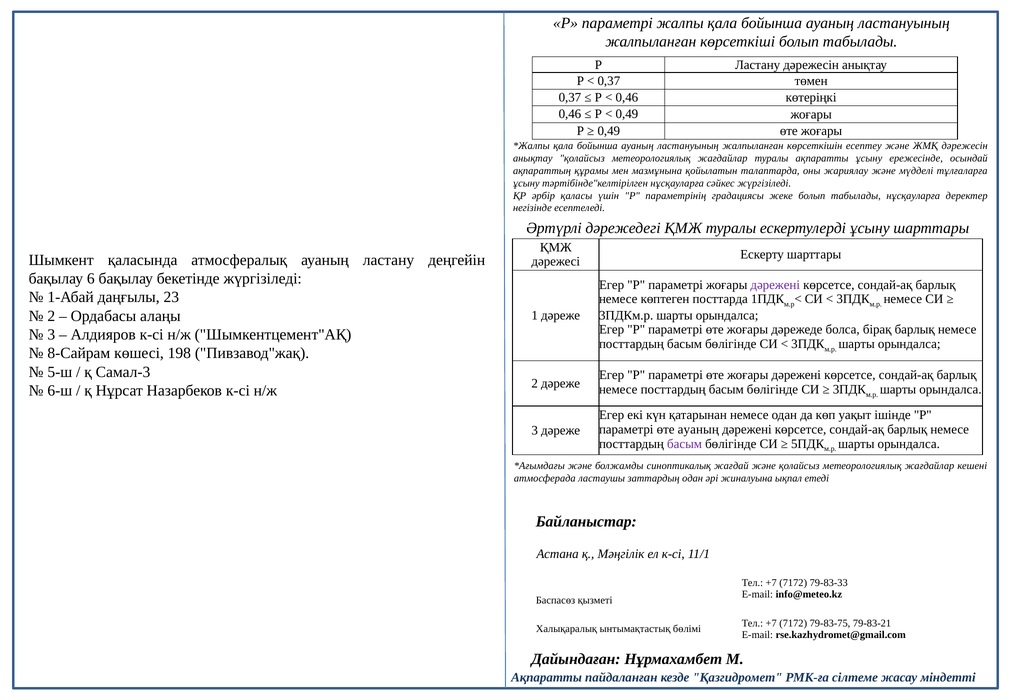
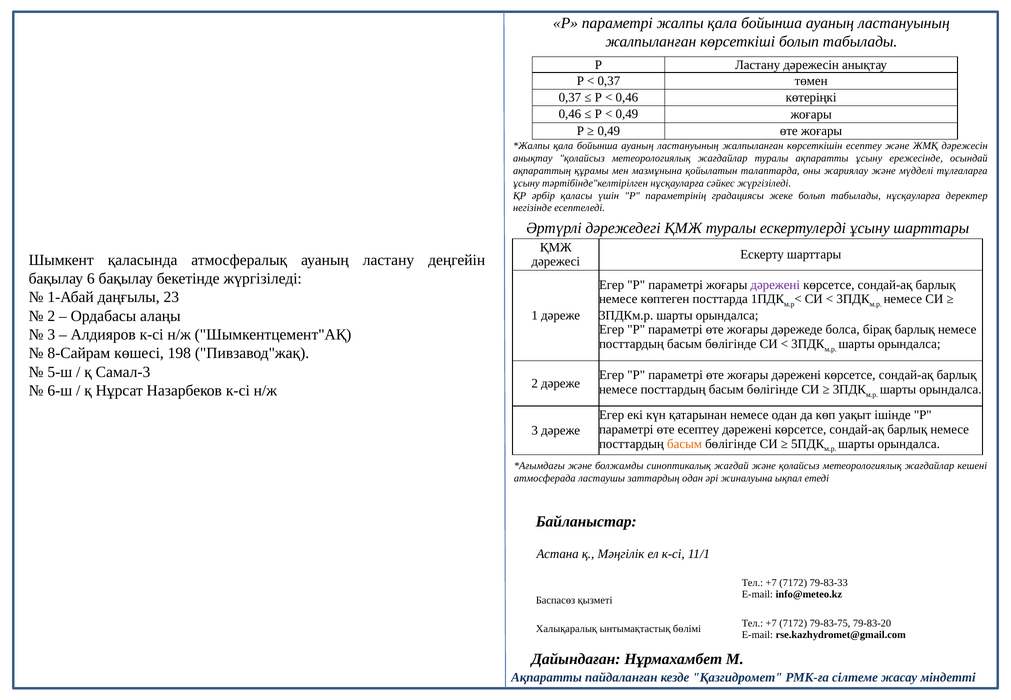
өте ауаның: ауаның -> есептеу
басым at (685, 444) colour: purple -> orange
79-83-21: 79-83-21 -> 79-83-20
